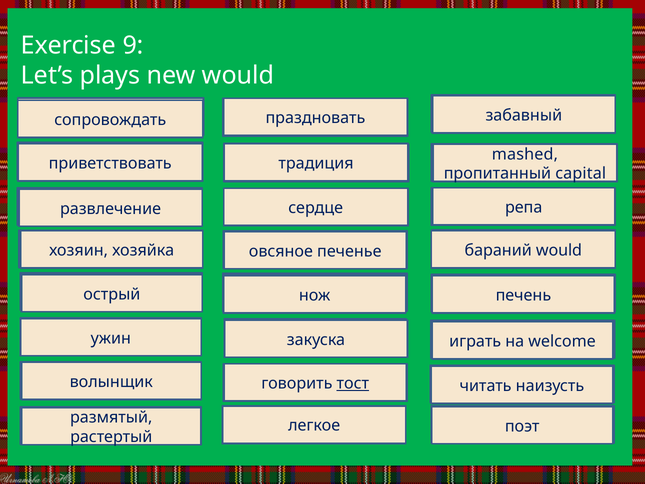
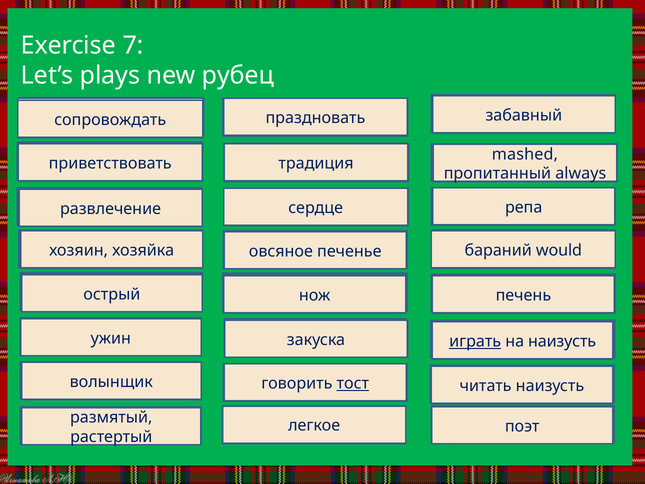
9: 9 -> 7
new would: would -> рубец
capital: capital -> always
играть underline: none -> present
welcome at (562, 341): welcome -> наизусть
